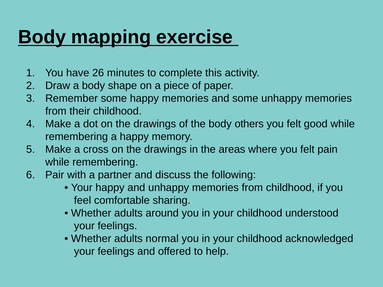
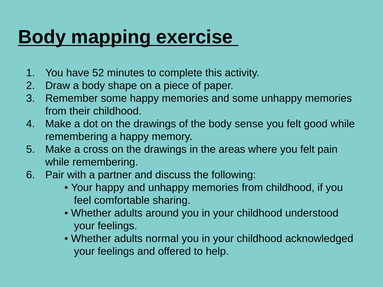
26: 26 -> 52
others: others -> sense
